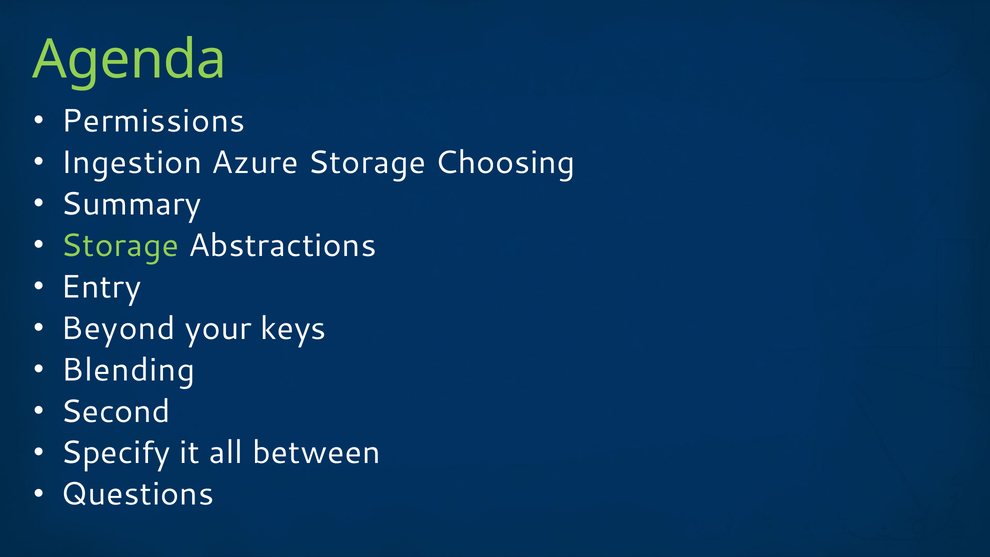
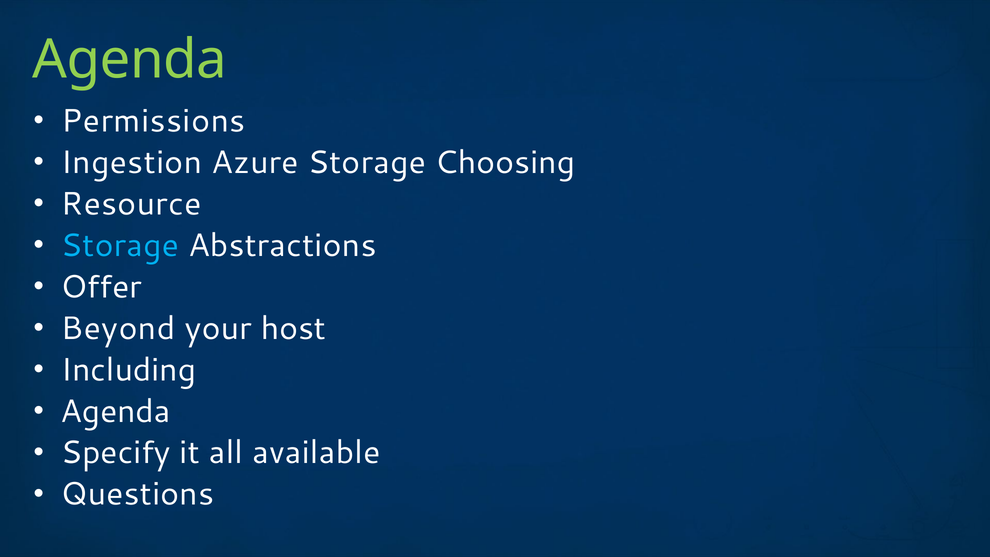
Summary: Summary -> Resource
Storage at (120, 245) colour: light green -> light blue
Entry: Entry -> Offer
keys: keys -> host
Blending: Blending -> Including
Second at (116, 411): Second -> Agenda
between: between -> available
